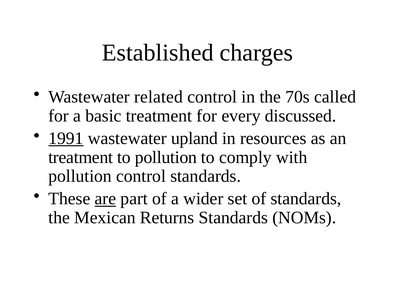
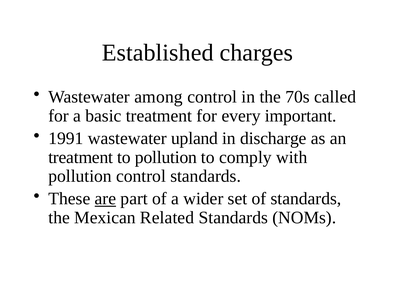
related: related -> among
discussed: discussed -> important
1991 underline: present -> none
resources: resources -> discharge
Returns: Returns -> Related
